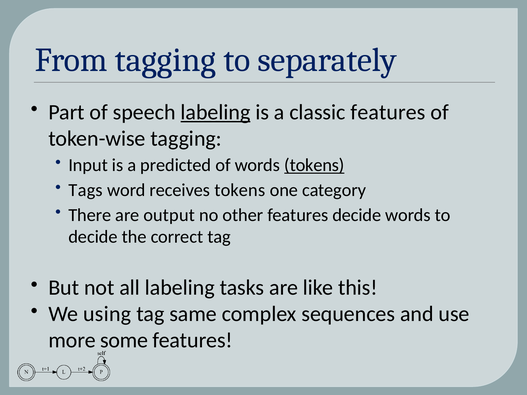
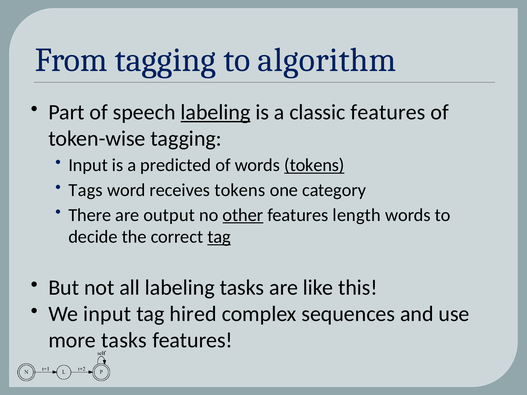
separately: separately -> algorithm
other underline: none -> present
features decide: decide -> length
tag at (219, 237) underline: none -> present
We using: using -> input
same: same -> hired
more some: some -> tasks
